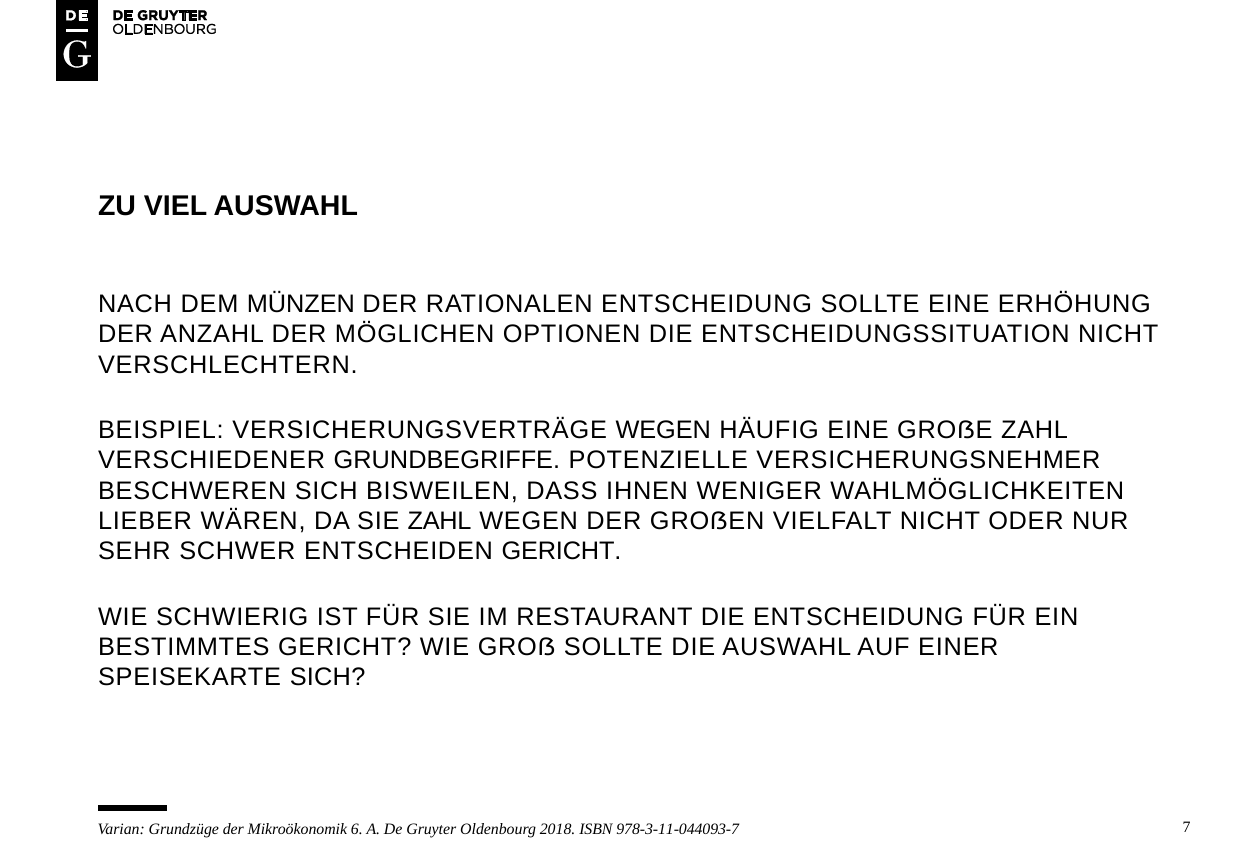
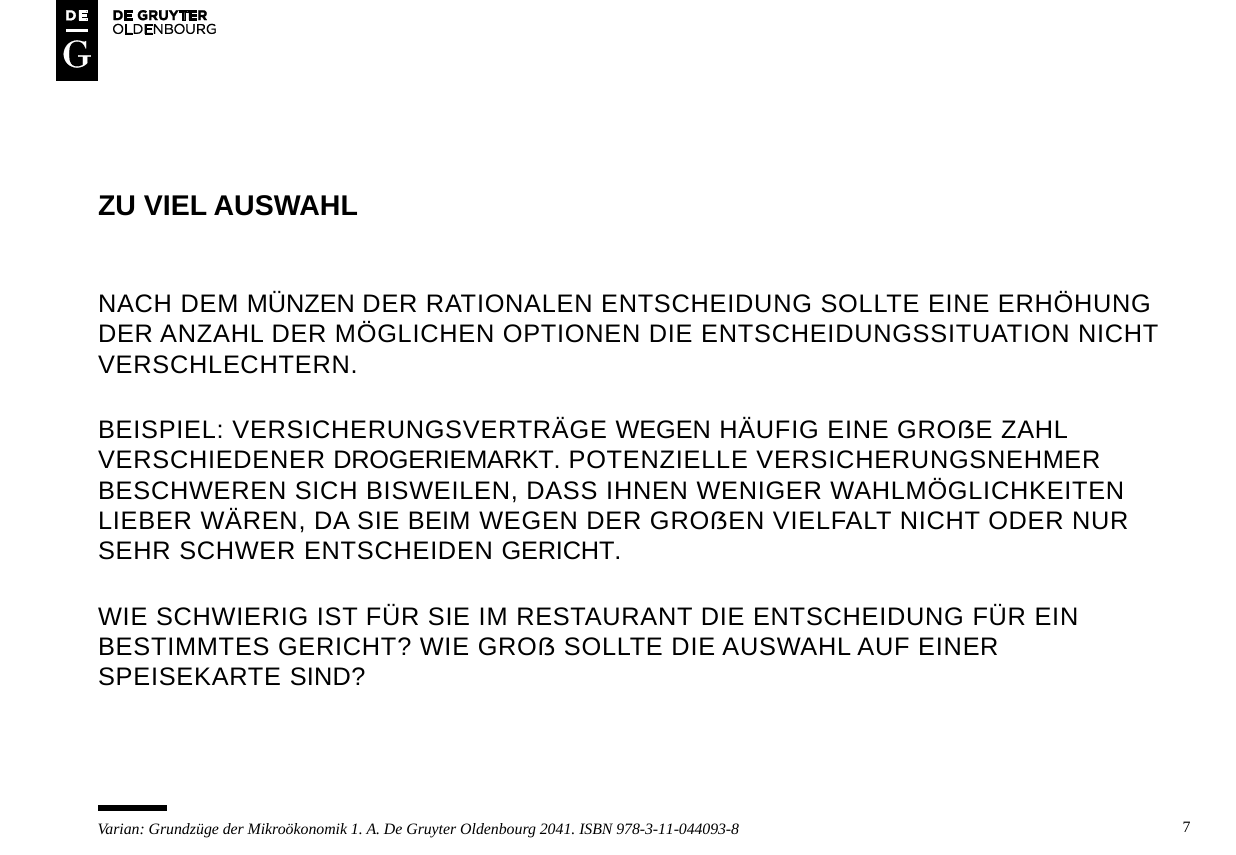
GRUNDBEGRIFFE: GRUNDBEGRIFFE -> DROGERIEMARKT
SIE ZAHL: ZAHL -> BEIM
SPEISEKARTE SICH: SICH -> SIND
6: 6 -> 1
2018: 2018 -> 2041
978-3-11-044093-7: 978-3-11-044093-7 -> 978-3-11-044093-8
